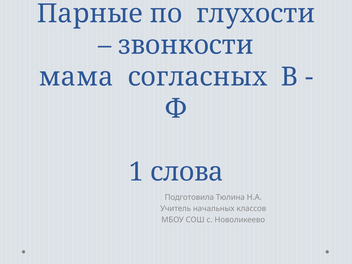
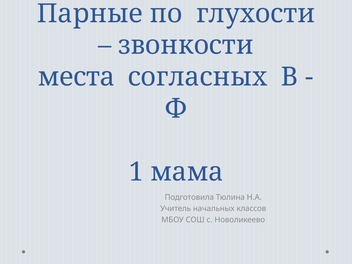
мама: мама -> места
слова: слова -> мама
